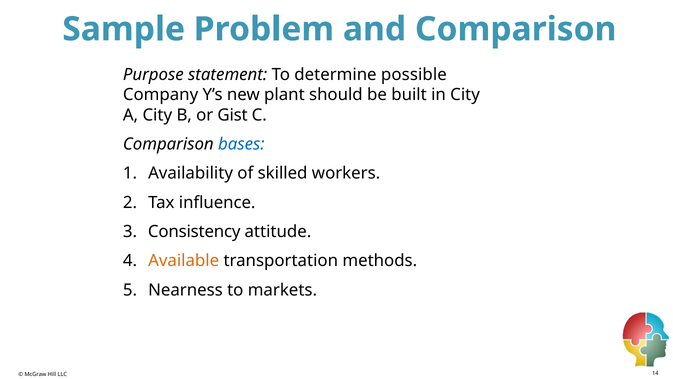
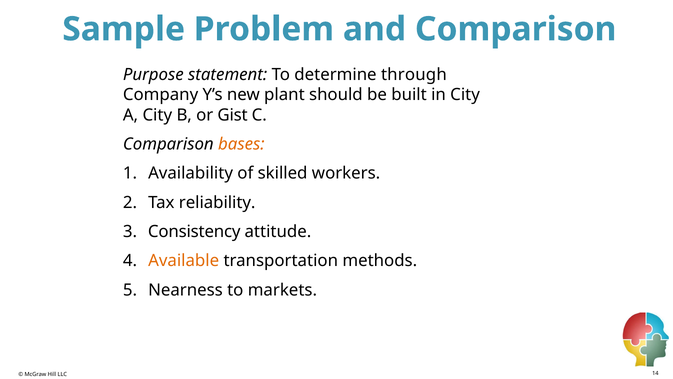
possible: possible -> through
bases colour: blue -> orange
influence: influence -> reliability
